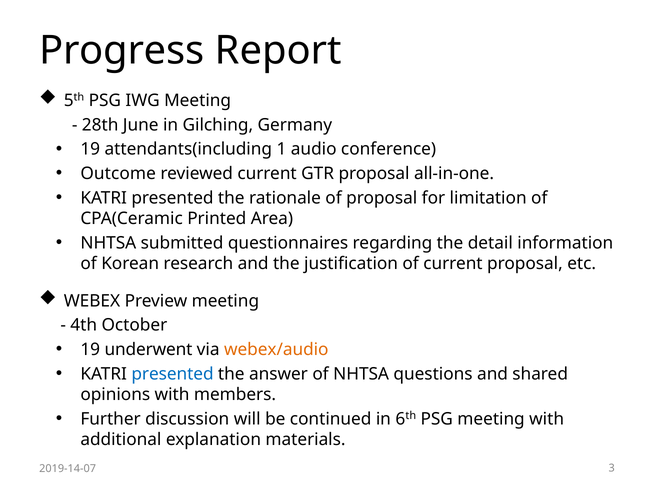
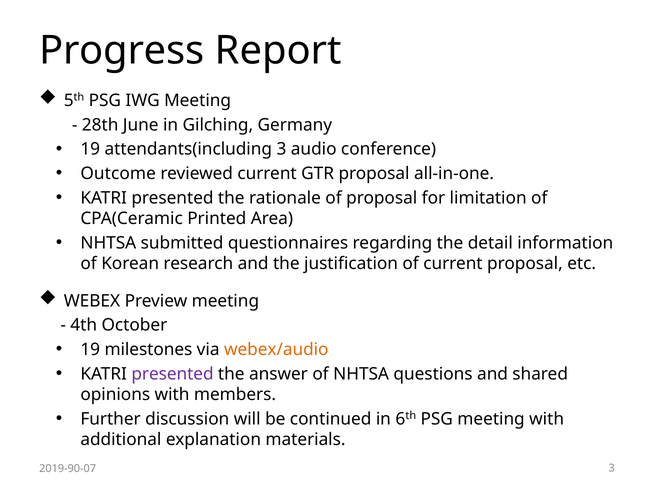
attendants(including 1: 1 -> 3
underwent: underwent -> milestones
presented at (173, 374) colour: blue -> purple
2019-14-07: 2019-14-07 -> 2019-90-07
